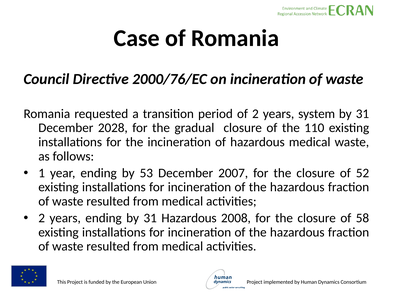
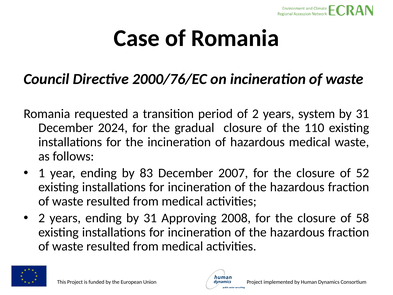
2028: 2028 -> 2024
53: 53 -> 83
31 Hazardous: Hazardous -> Approving
